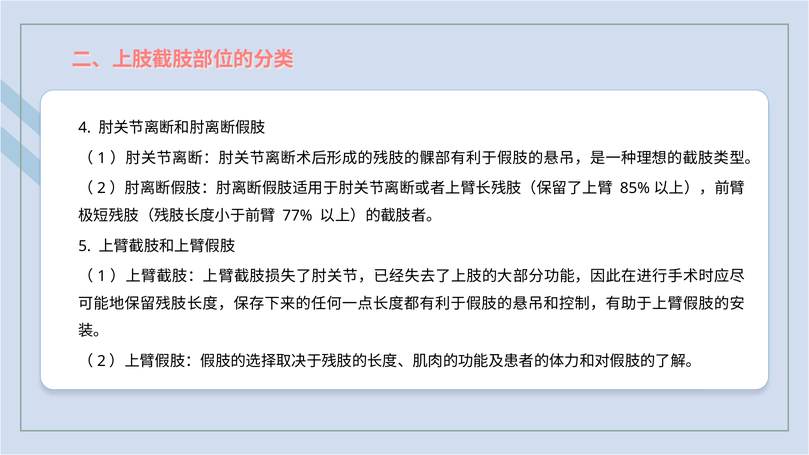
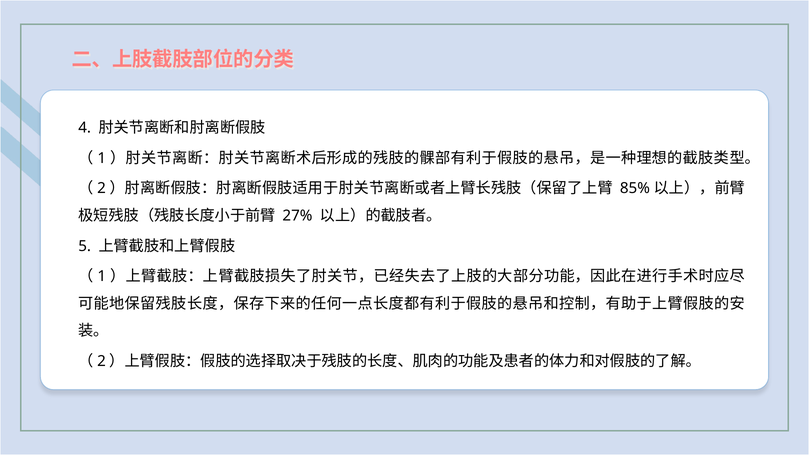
77%: 77% -> 27%
